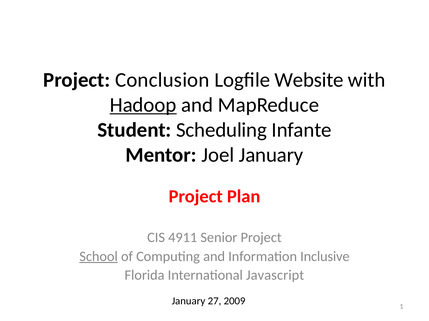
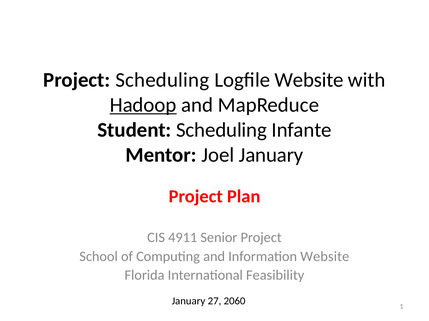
Project Conclusion: Conclusion -> Scheduling
School underline: present -> none
Information Inclusive: Inclusive -> Website
Javascript: Javascript -> Feasibility
2009: 2009 -> 2060
